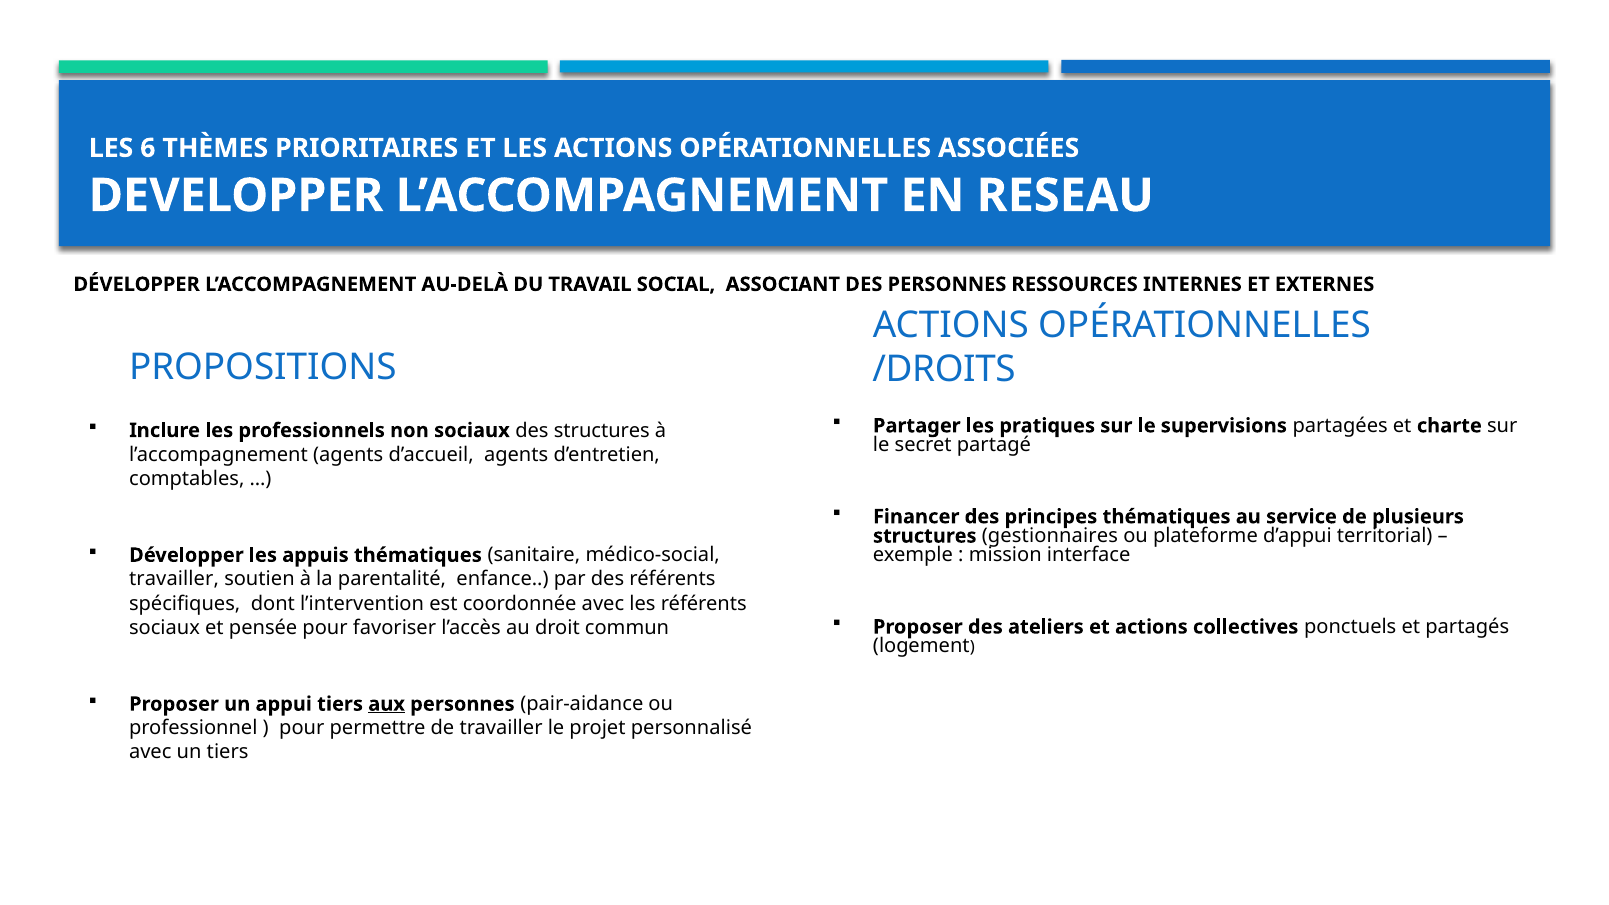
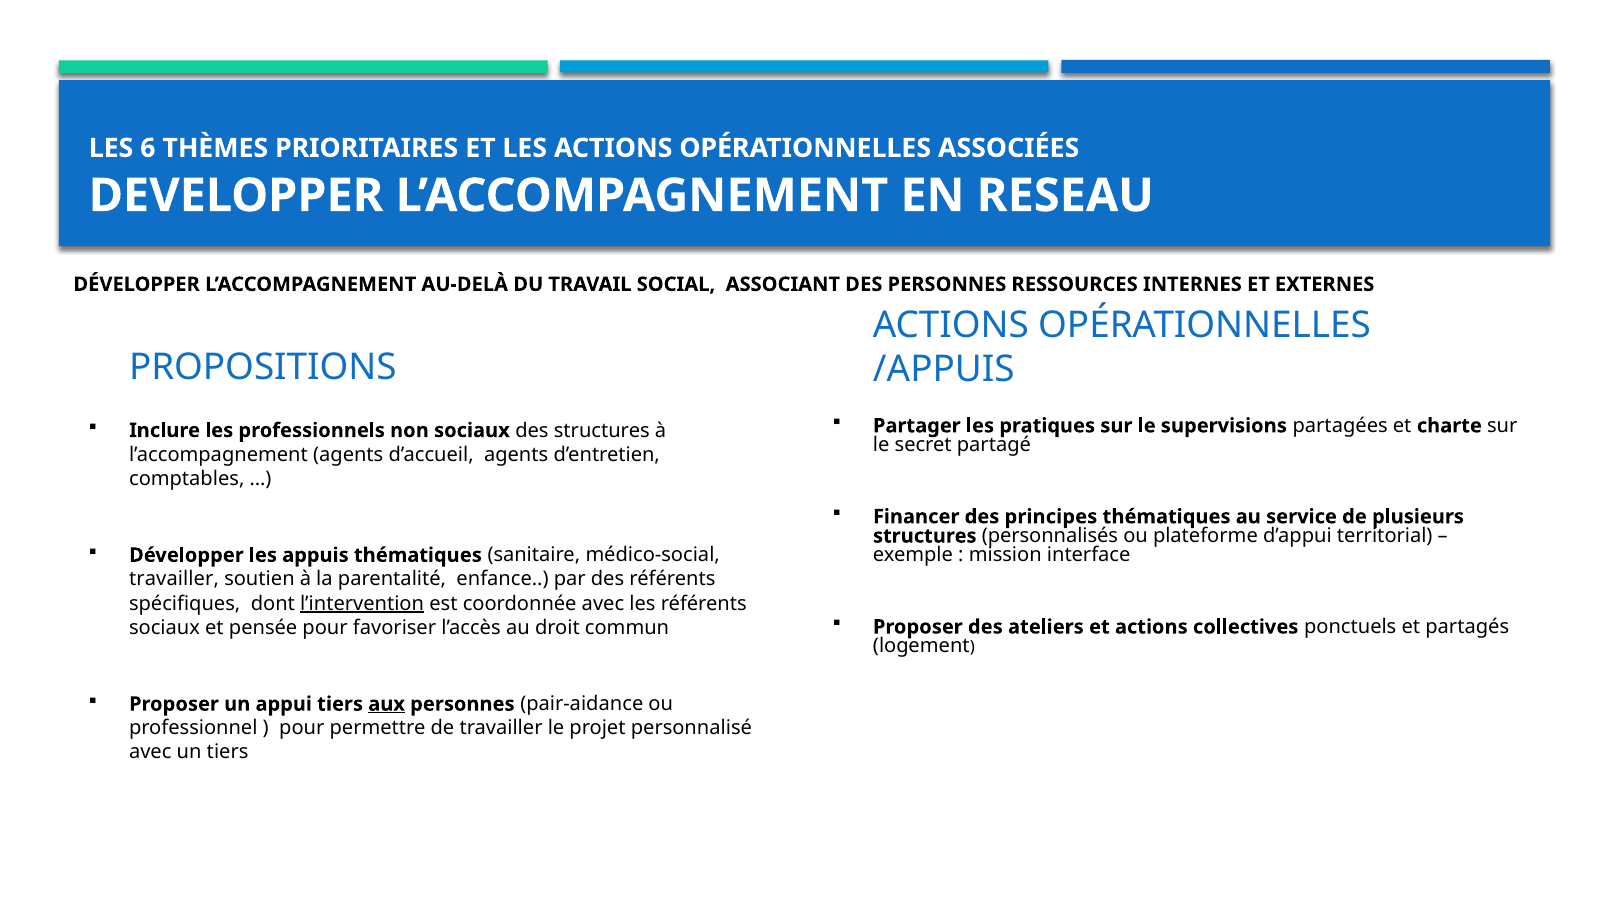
/DROITS: /DROITS -> /APPUIS
gestionnaires: gestionnaires -> personnalisés
l’intervention underline: none -> present
